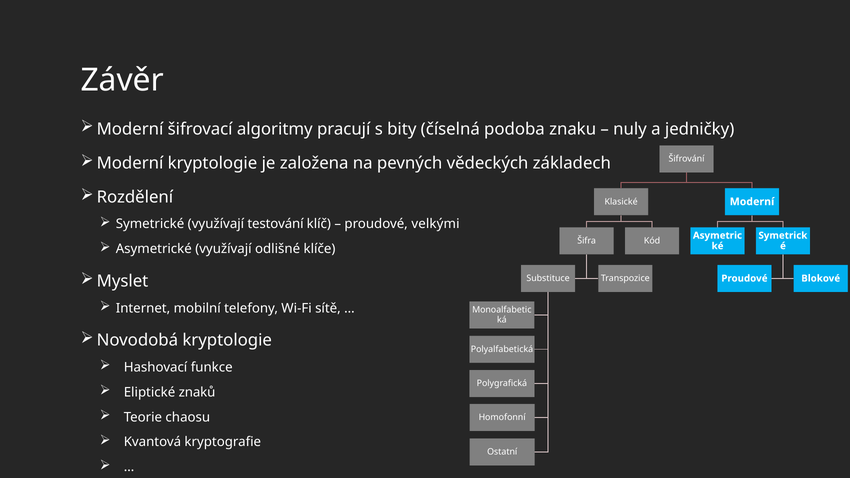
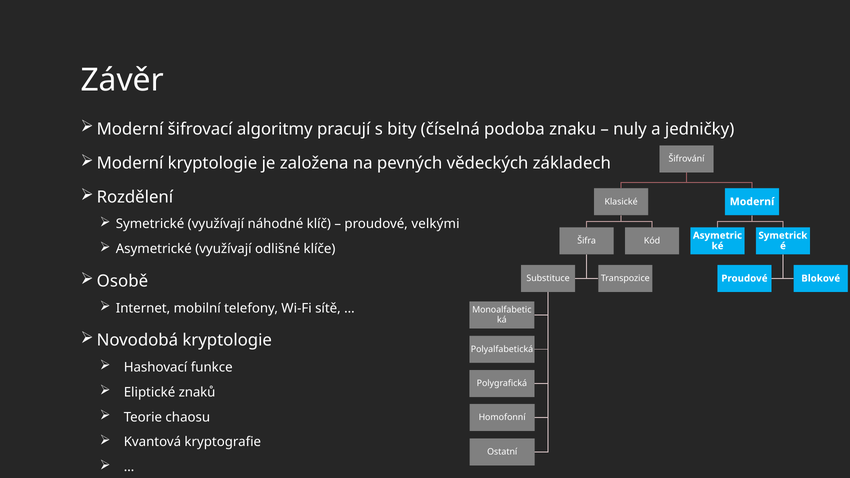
testování: testování -> náhodné
Myslet: Myslet -> Osobě
